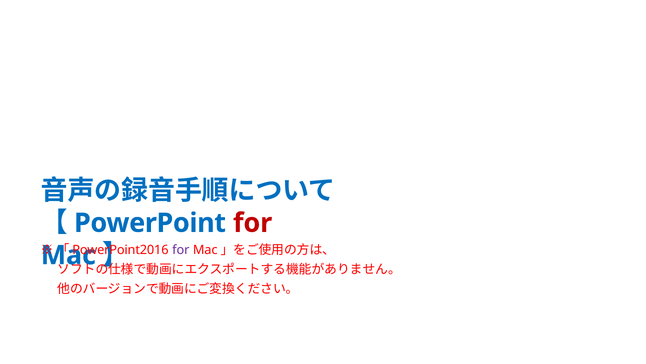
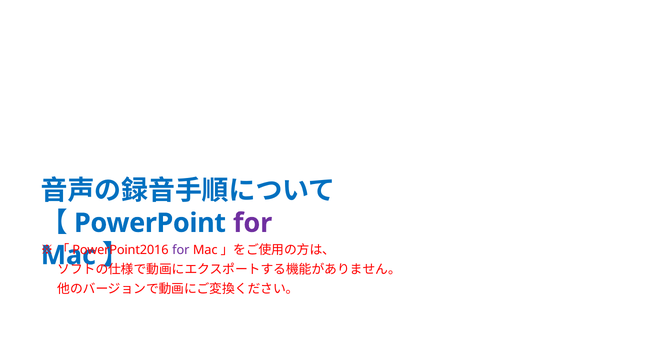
for at (253, 223) colour: red -> purple
